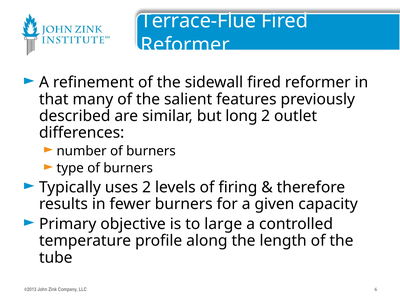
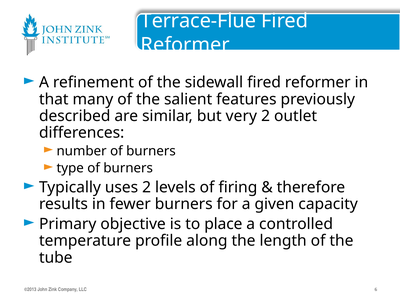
long: long -> very
large: large -> place
